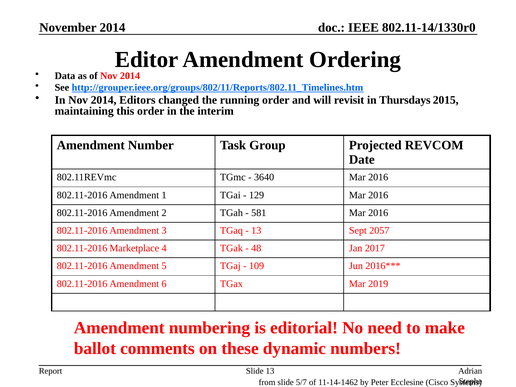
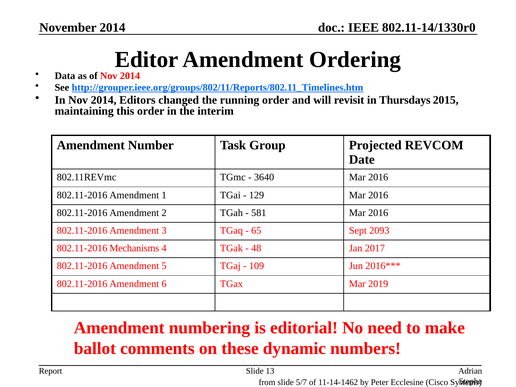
13 at (256, 231): 13 -> 65
2057: 2057 -> 2093
Marketplace: Marketplace -> Mechanisms
